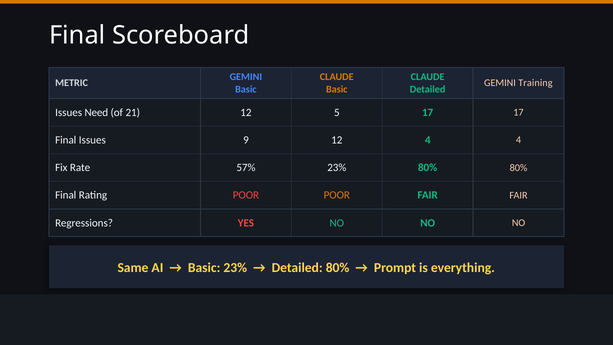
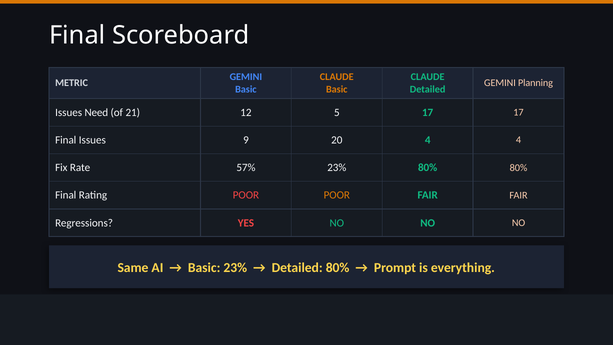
Training: Training -> Planning
9 12: 12 -> 20
